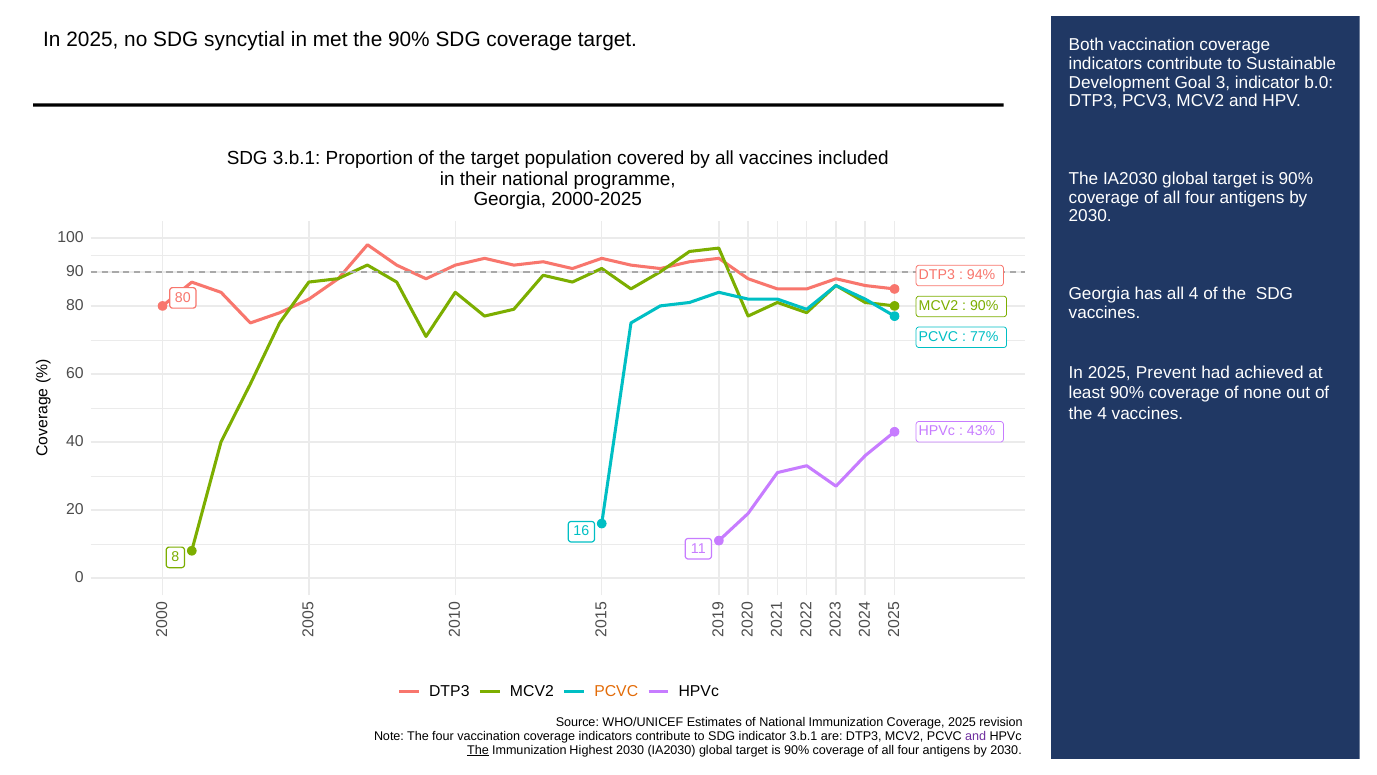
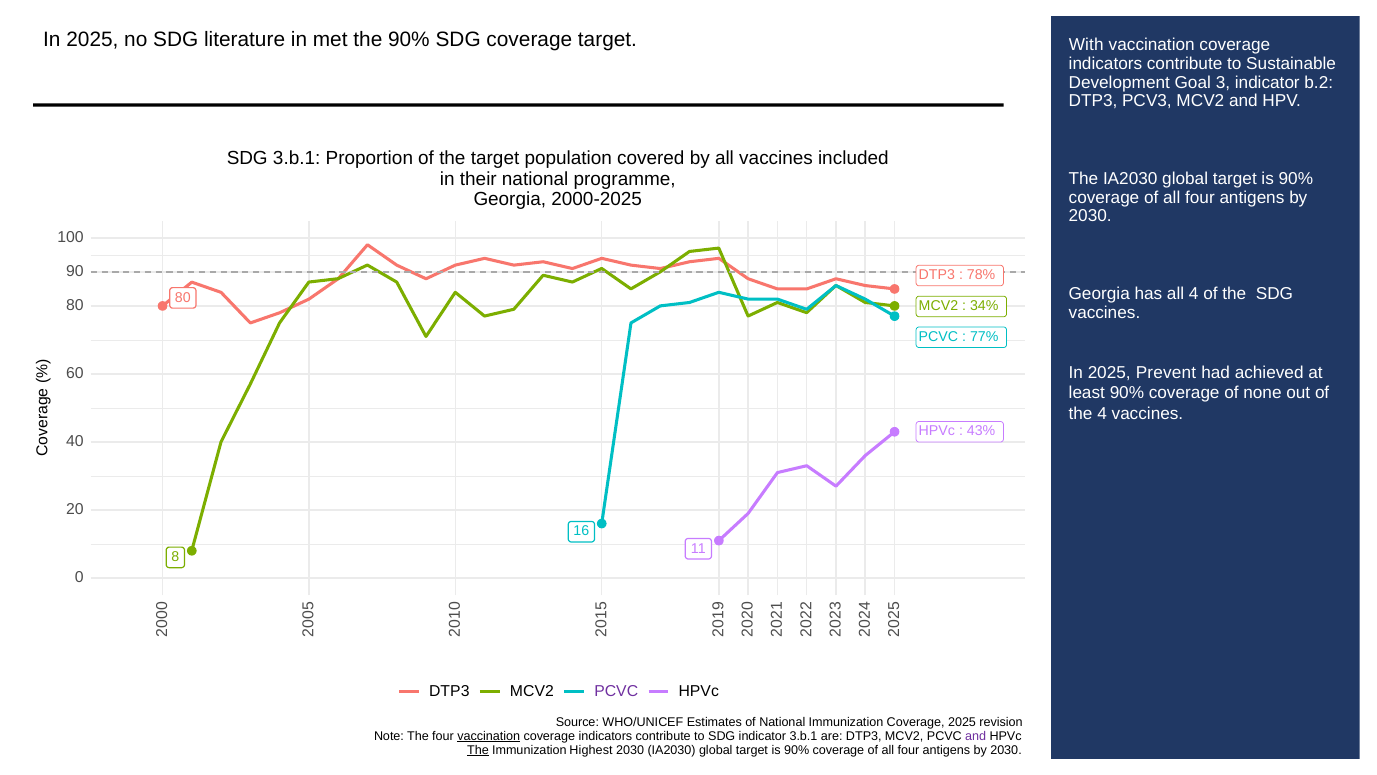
syncytial: syncytial -> literature
Both: Both -> With
b.0: b.0 -> b.2
94%: 94% -> 78%
90% at (984, 306): 90% -> 34%
PCVC at (616, 691) colour: orange -> purple
vaccination at (489, 736) underline: none -> present
